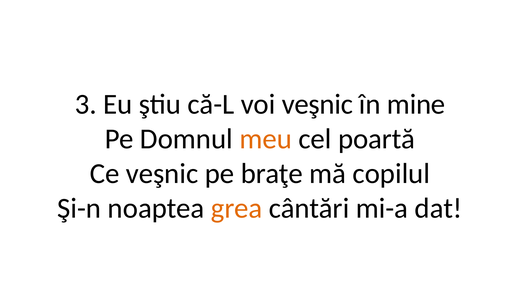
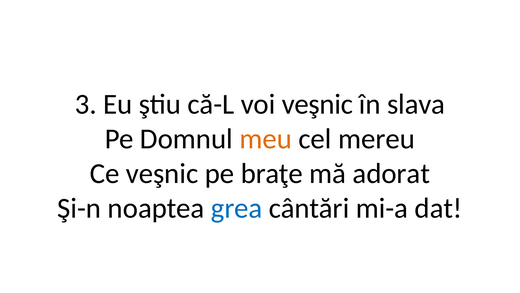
mine: mine -> slava
poartă: poartă -> mereu
copilul: copilul -> adorat
grea colour: orange -> blue
